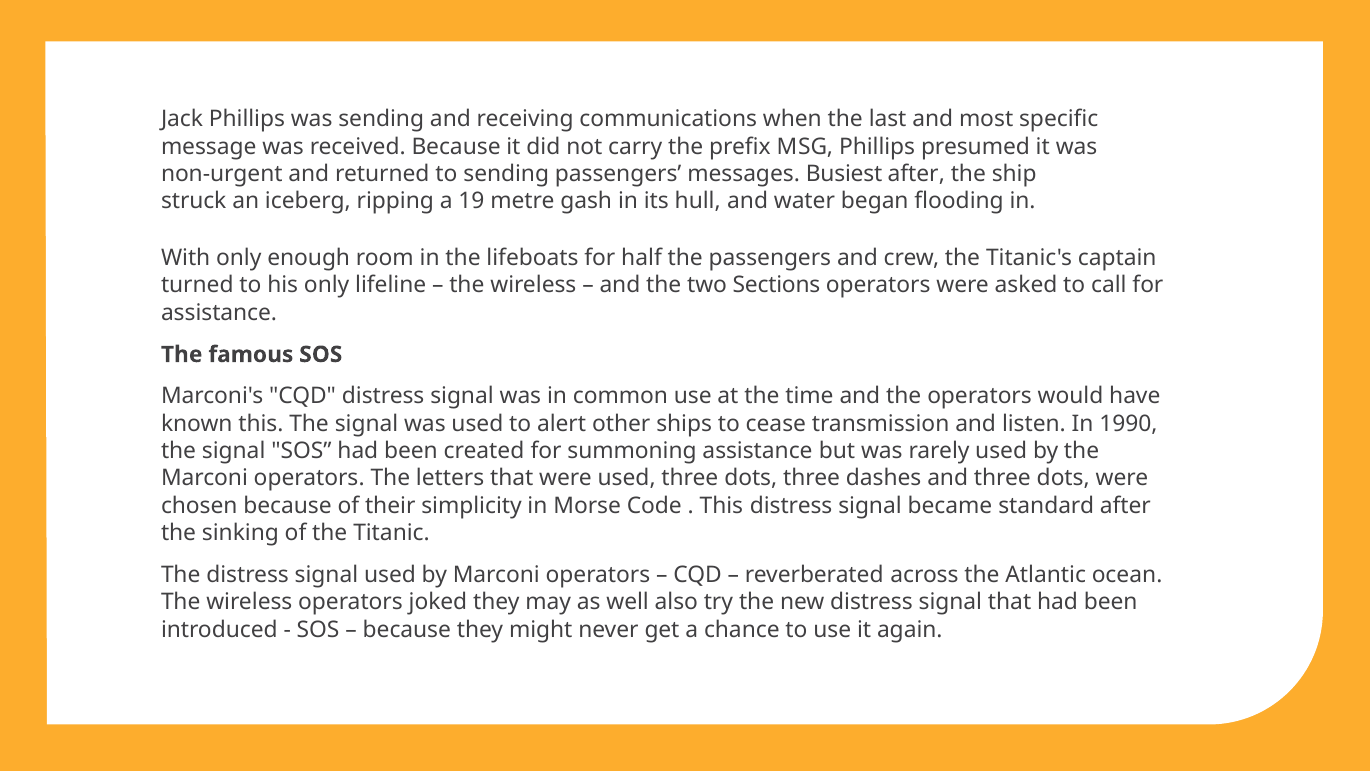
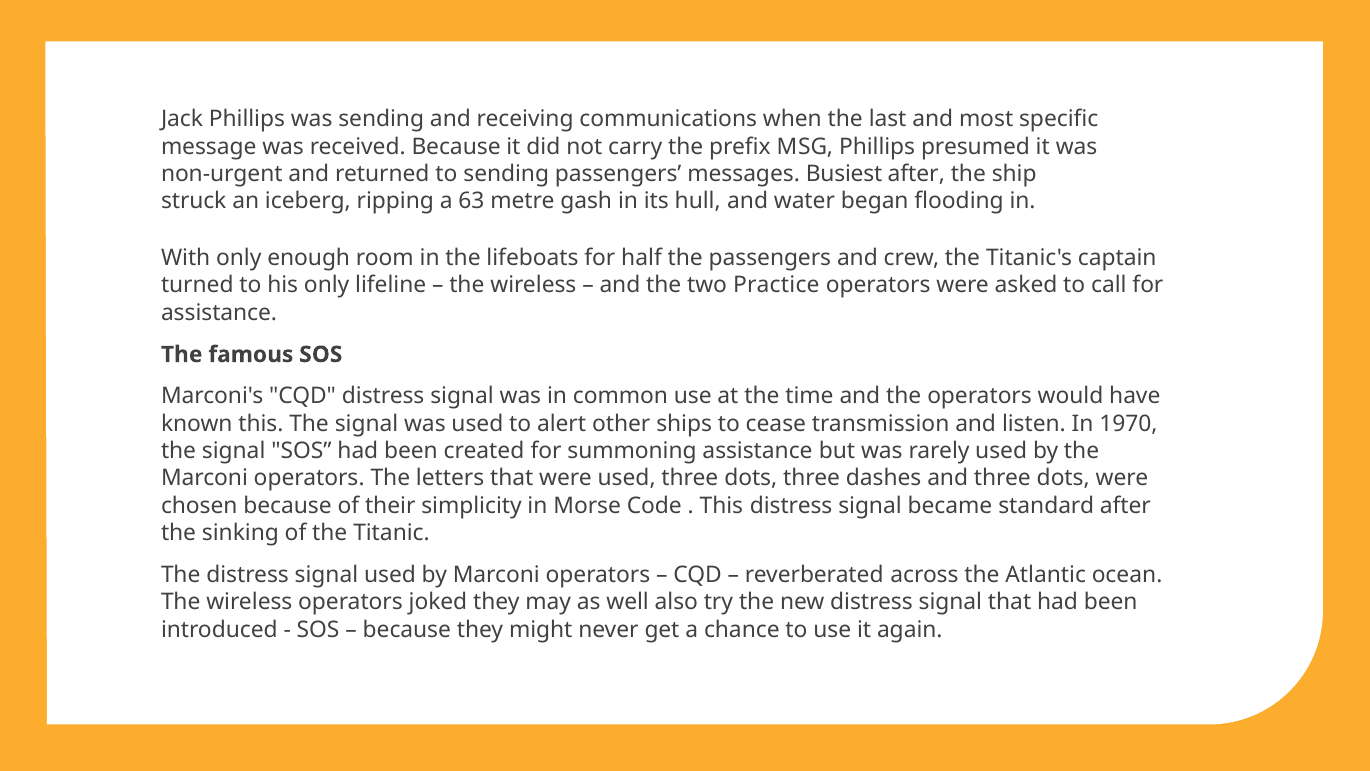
19: 19 -> 63
Sections: Sections -> Practice
1990: 1990 -> 1970
